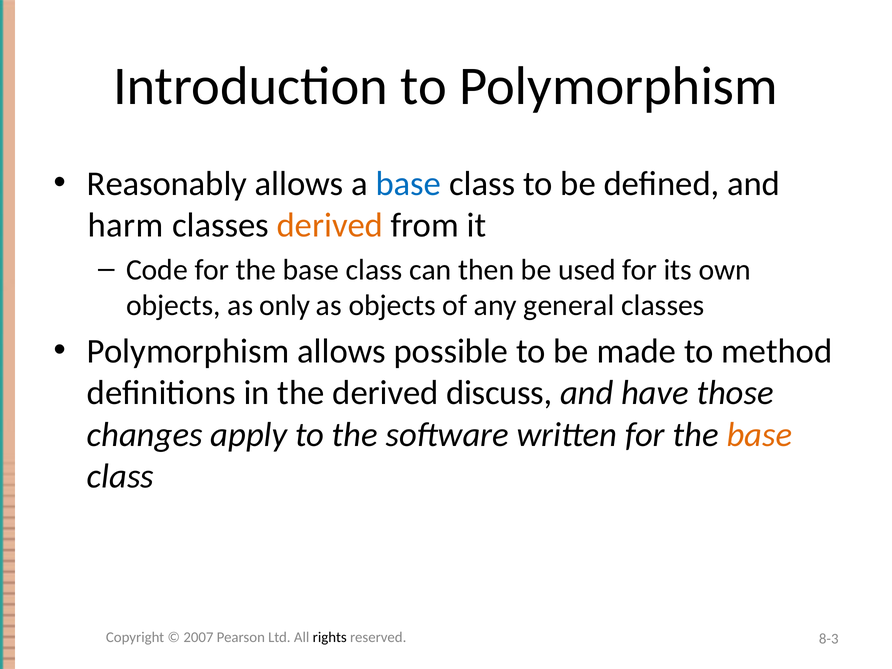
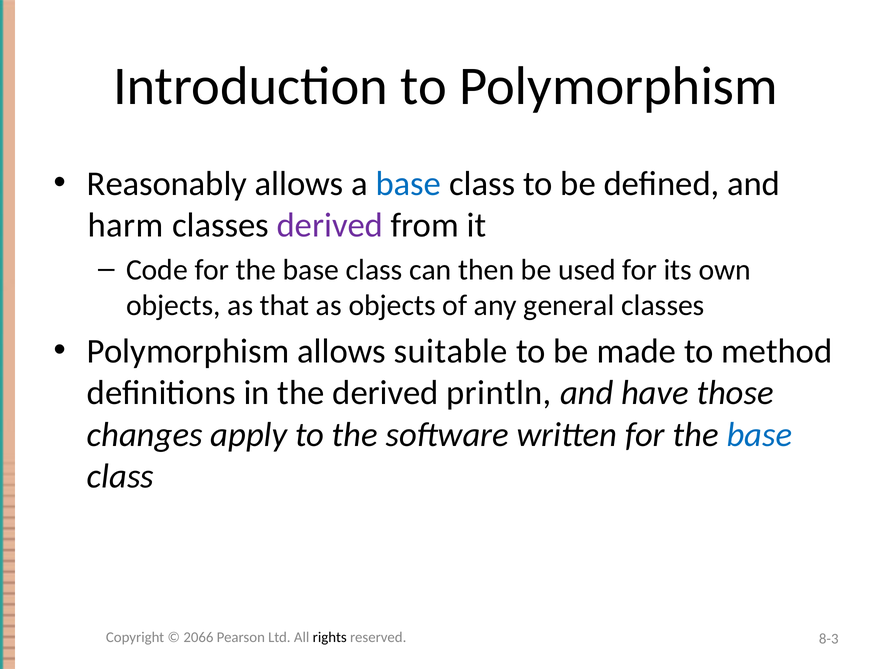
derived at (330, 225) colour: orange -> purple
only: only -> that
possible: possible -> suitable
discuss: discuss -> println
base at (759, 435) colour: orange -> blue
2007: 2007 -> 2066
